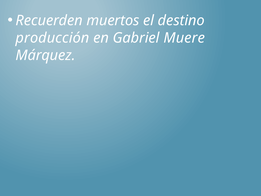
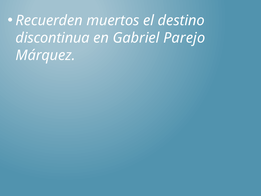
producción: producción -> discontinua
Muere: Muere -> Parejo
